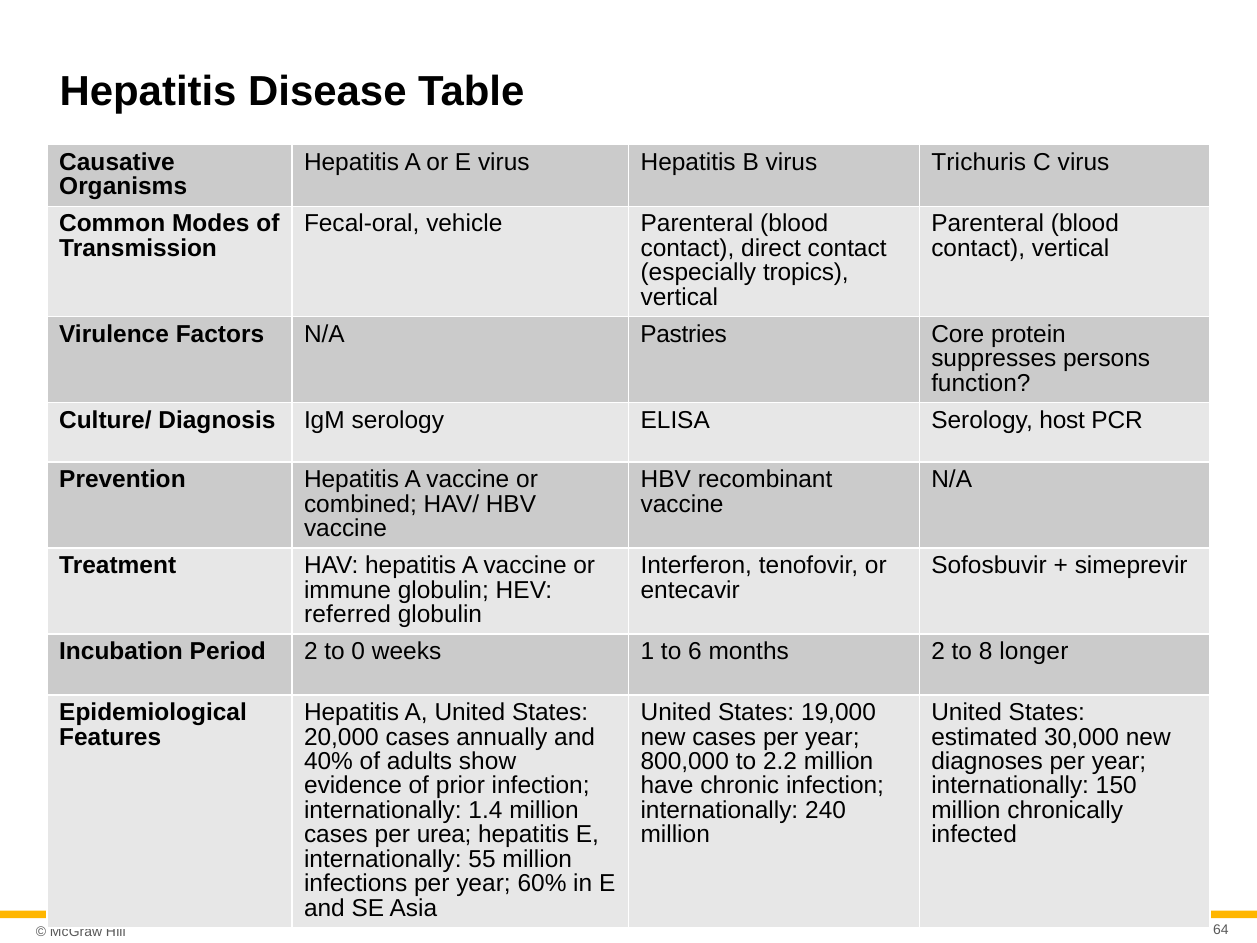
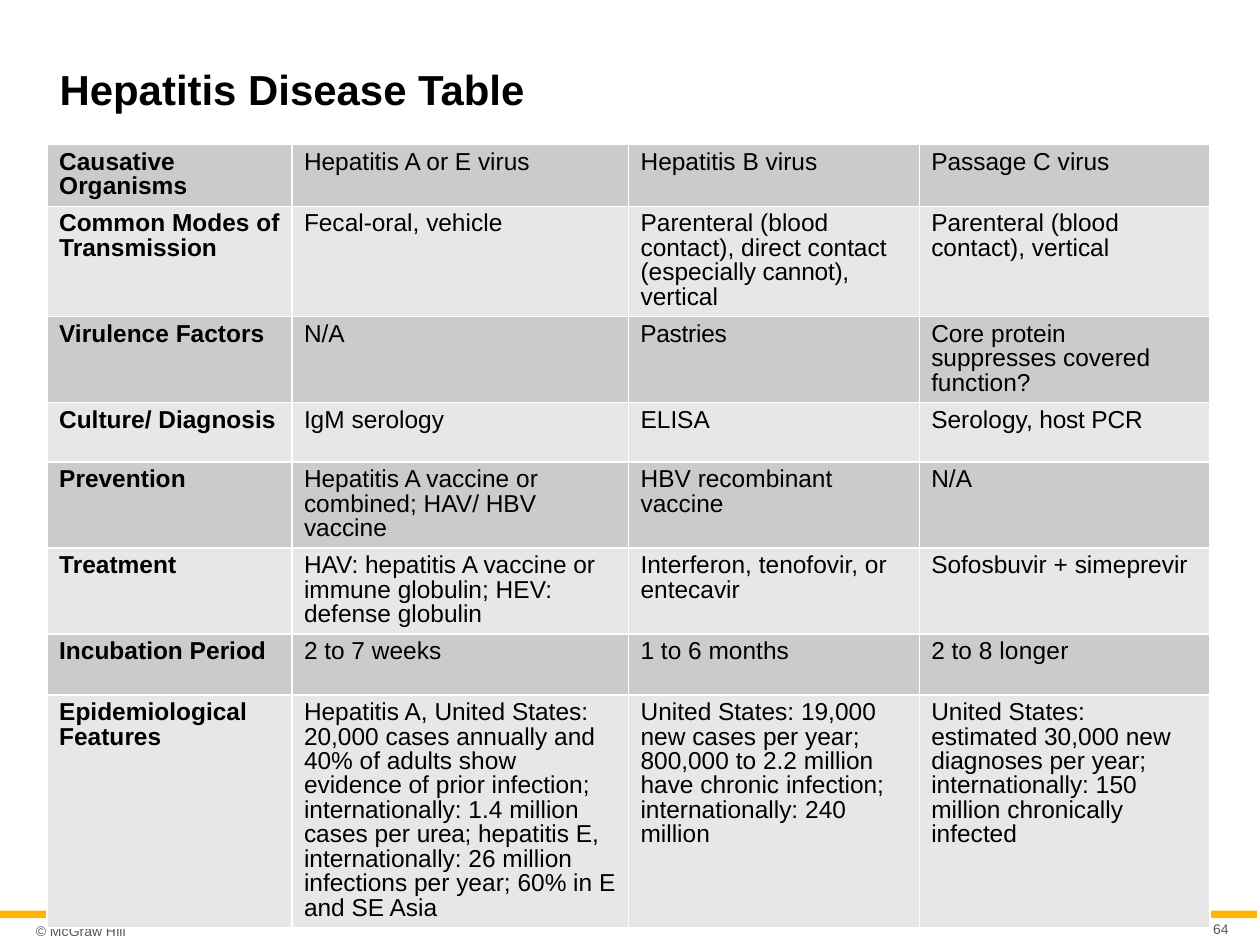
Trichuris: Trichuris -> Passage
tropics: tropics -> cannot
persons: persons -> covered
referred: referred -> defense
0: 0 -> 7
55: 55 -> 26
